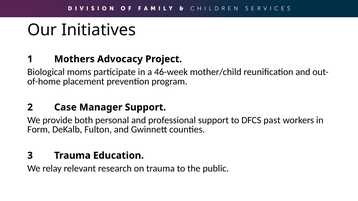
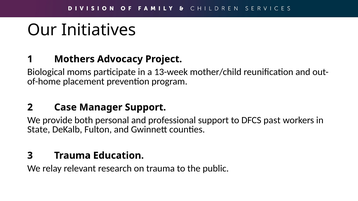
46-week: 46-week -> 13-week
Form: Form -> State
